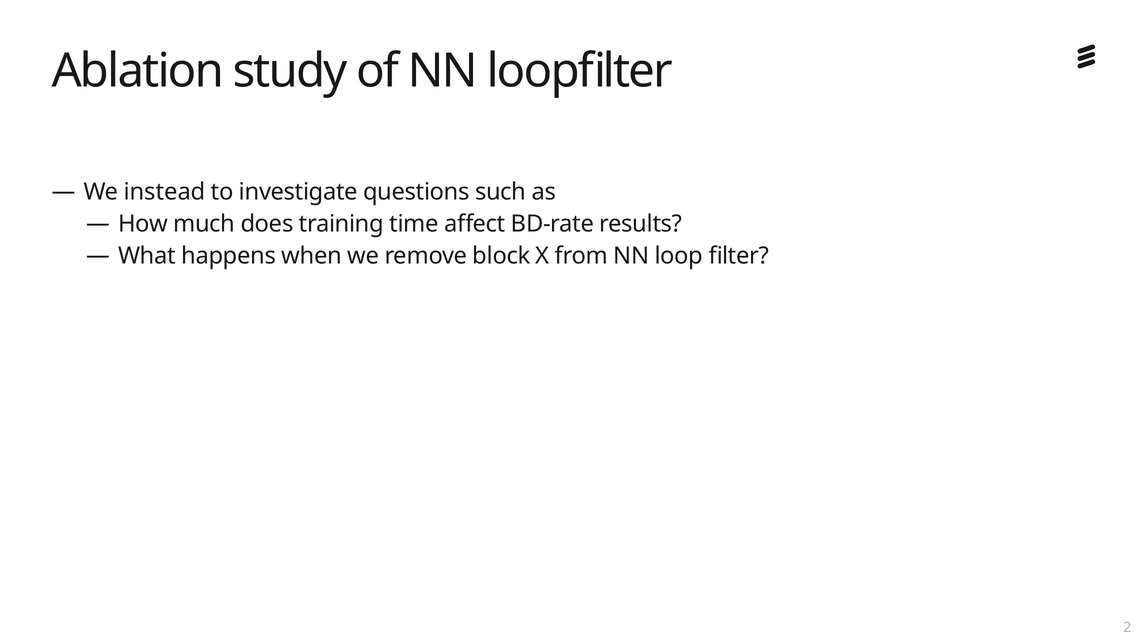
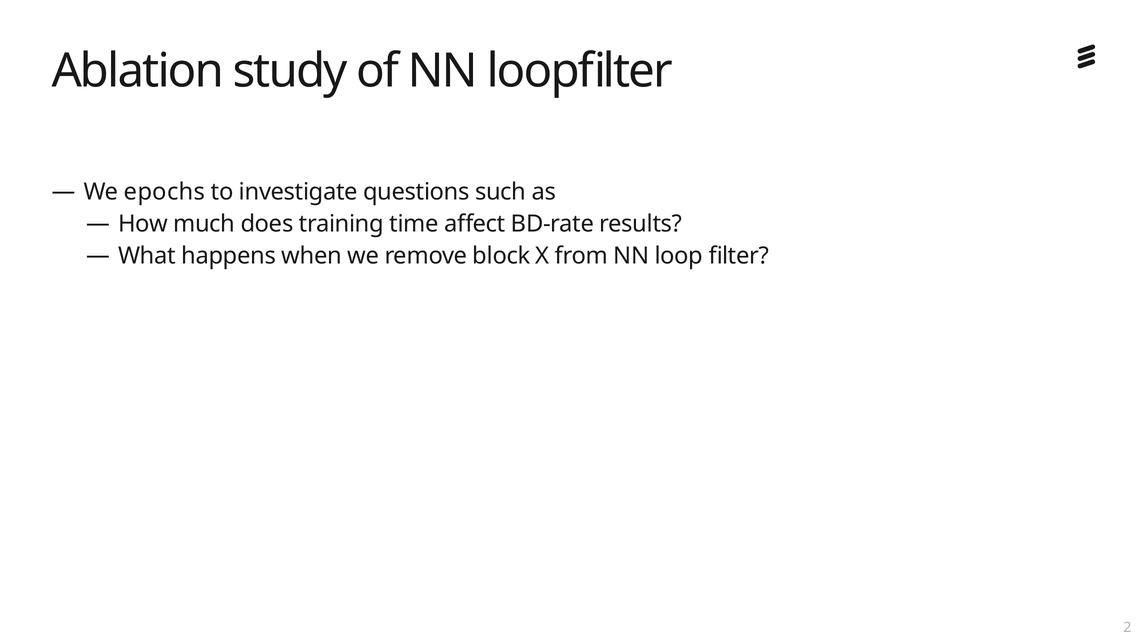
instead: instead -> epochs
